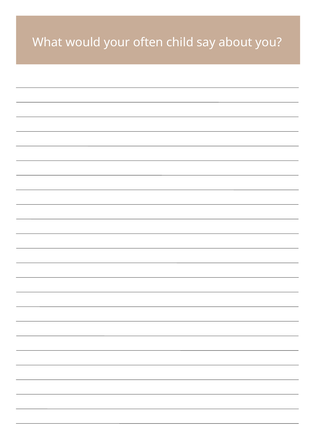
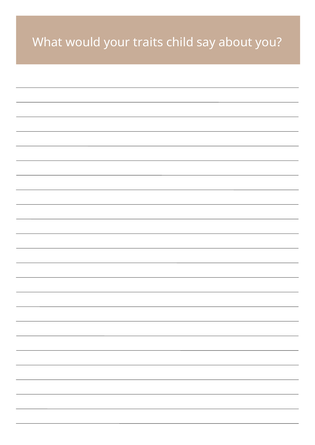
often: often -> traits
